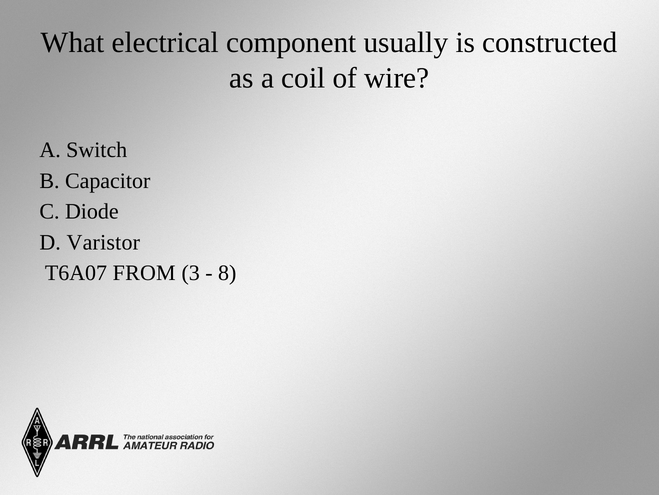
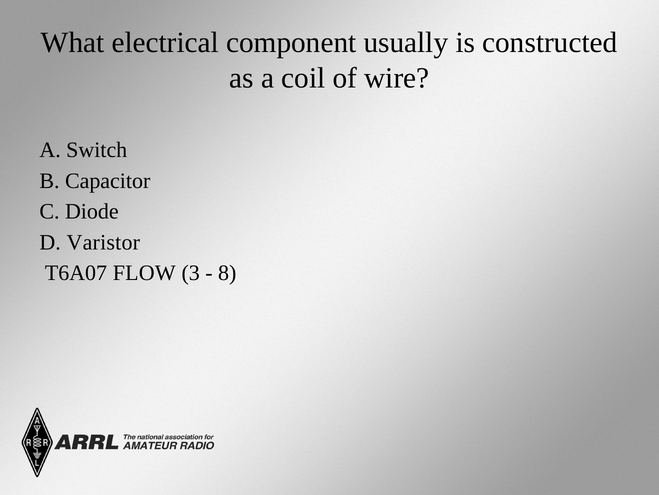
FROM: FROM -> FLOW
